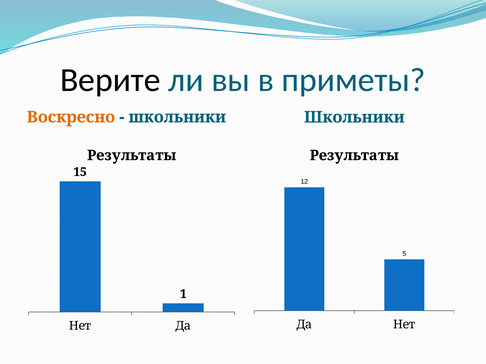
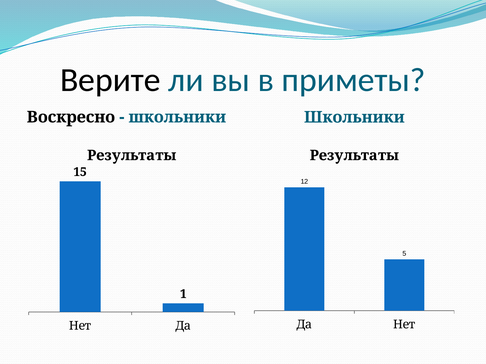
Воскресно colour: orange -> black
